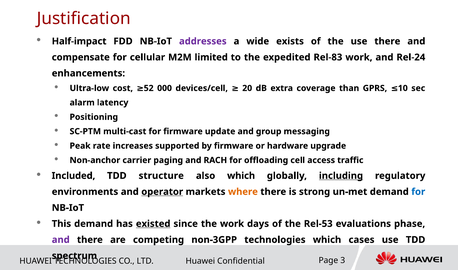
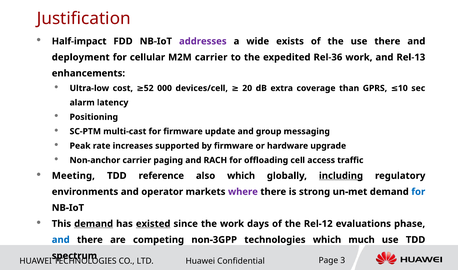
compensate at (81, 57): compensate -> deployment
M2M limited: limited -> carrier
Rel-83: Rel-83 -> Rel-36
Rel-24: Rel-24 -> Rel-13
Included: Included -> Meeting
structure: structure -> reference
operator underline: present -> none
where colour: orange -> purple
demand at (94, 224) underline: none -> present
Rel-53: Rel-53 -> Rel-12
and at (61, 240) colour: purple -> blue
cases: cases -> much
